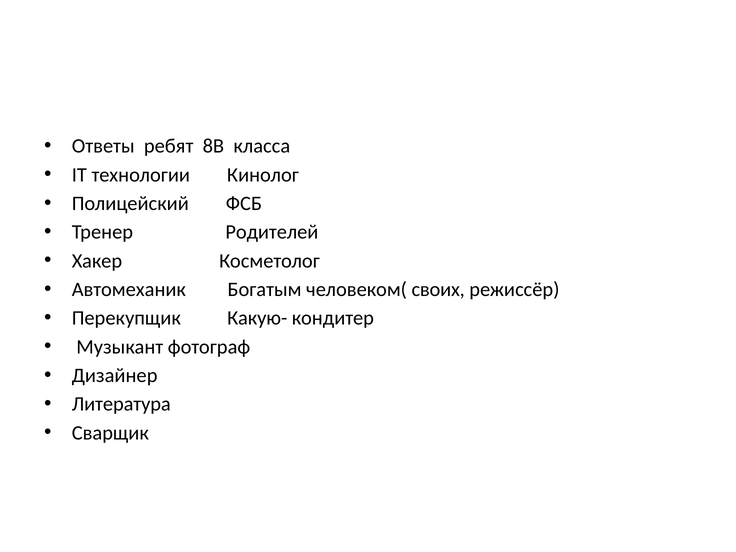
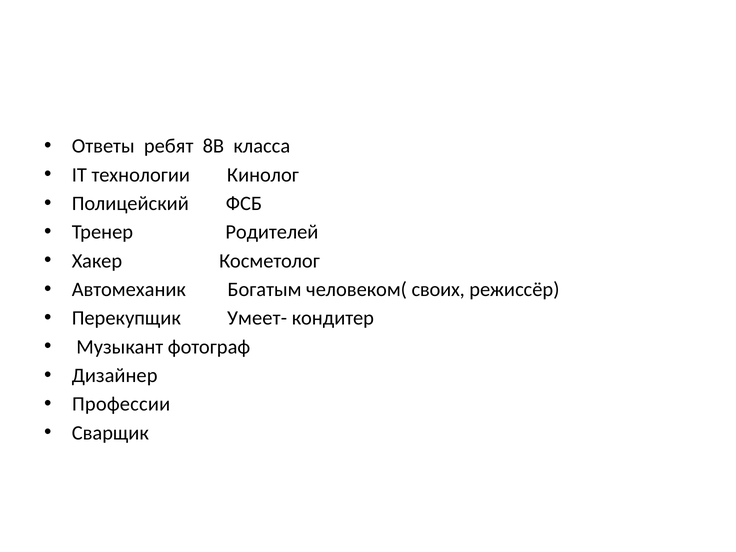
Какую-: Какую- -> Умеет-
Литература: Литература -> Профессии
